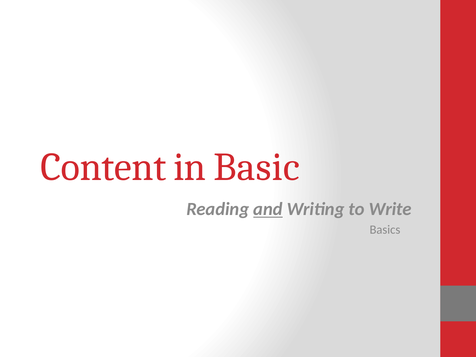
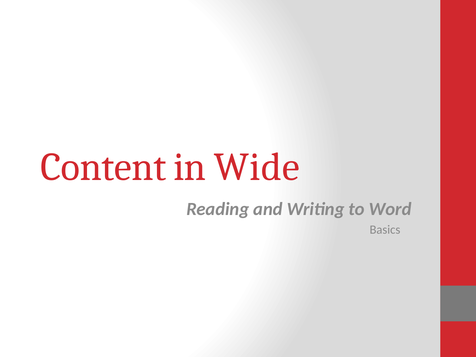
Basic: Basic -> Wide
and underline: present -> none
Write: Write -> Word
